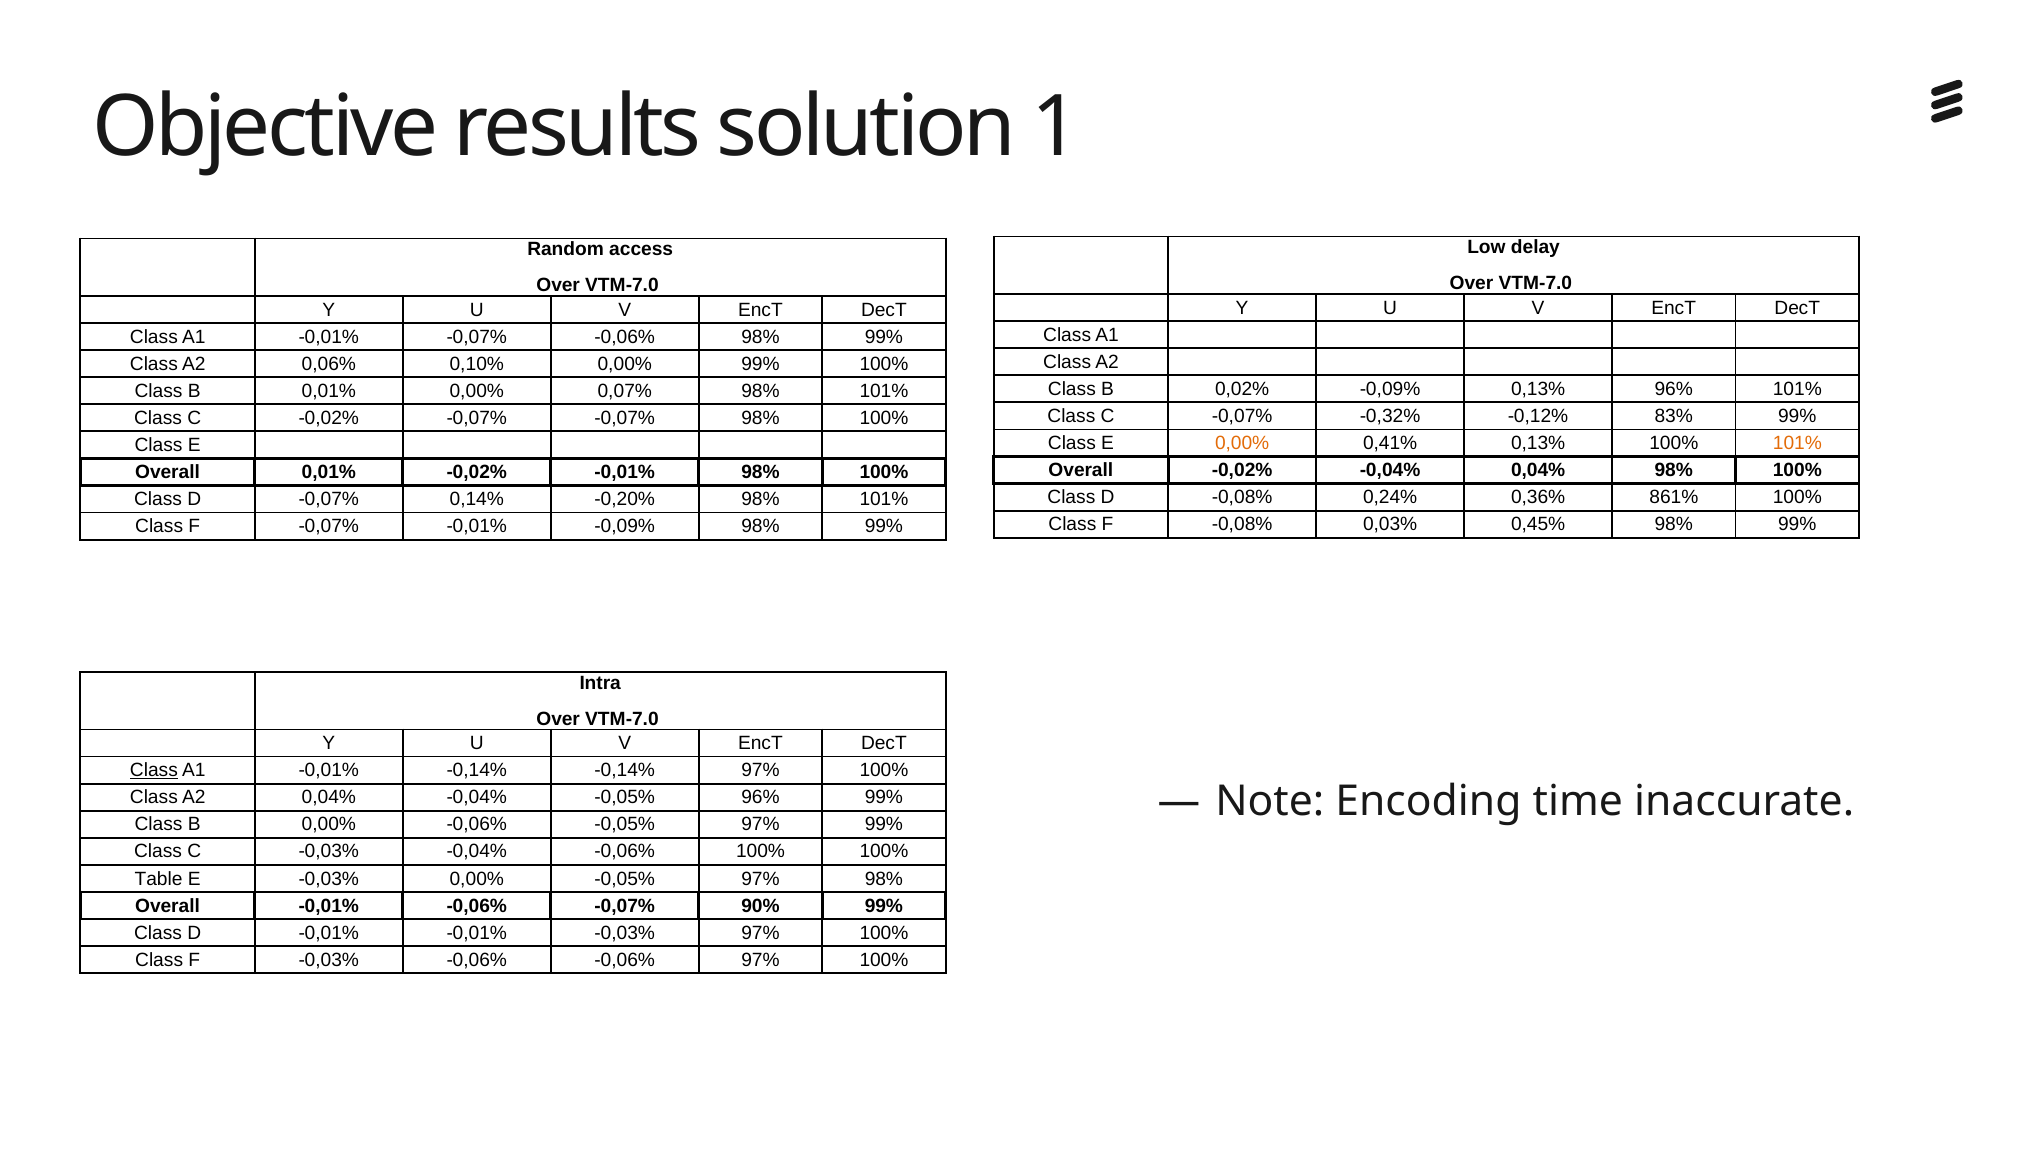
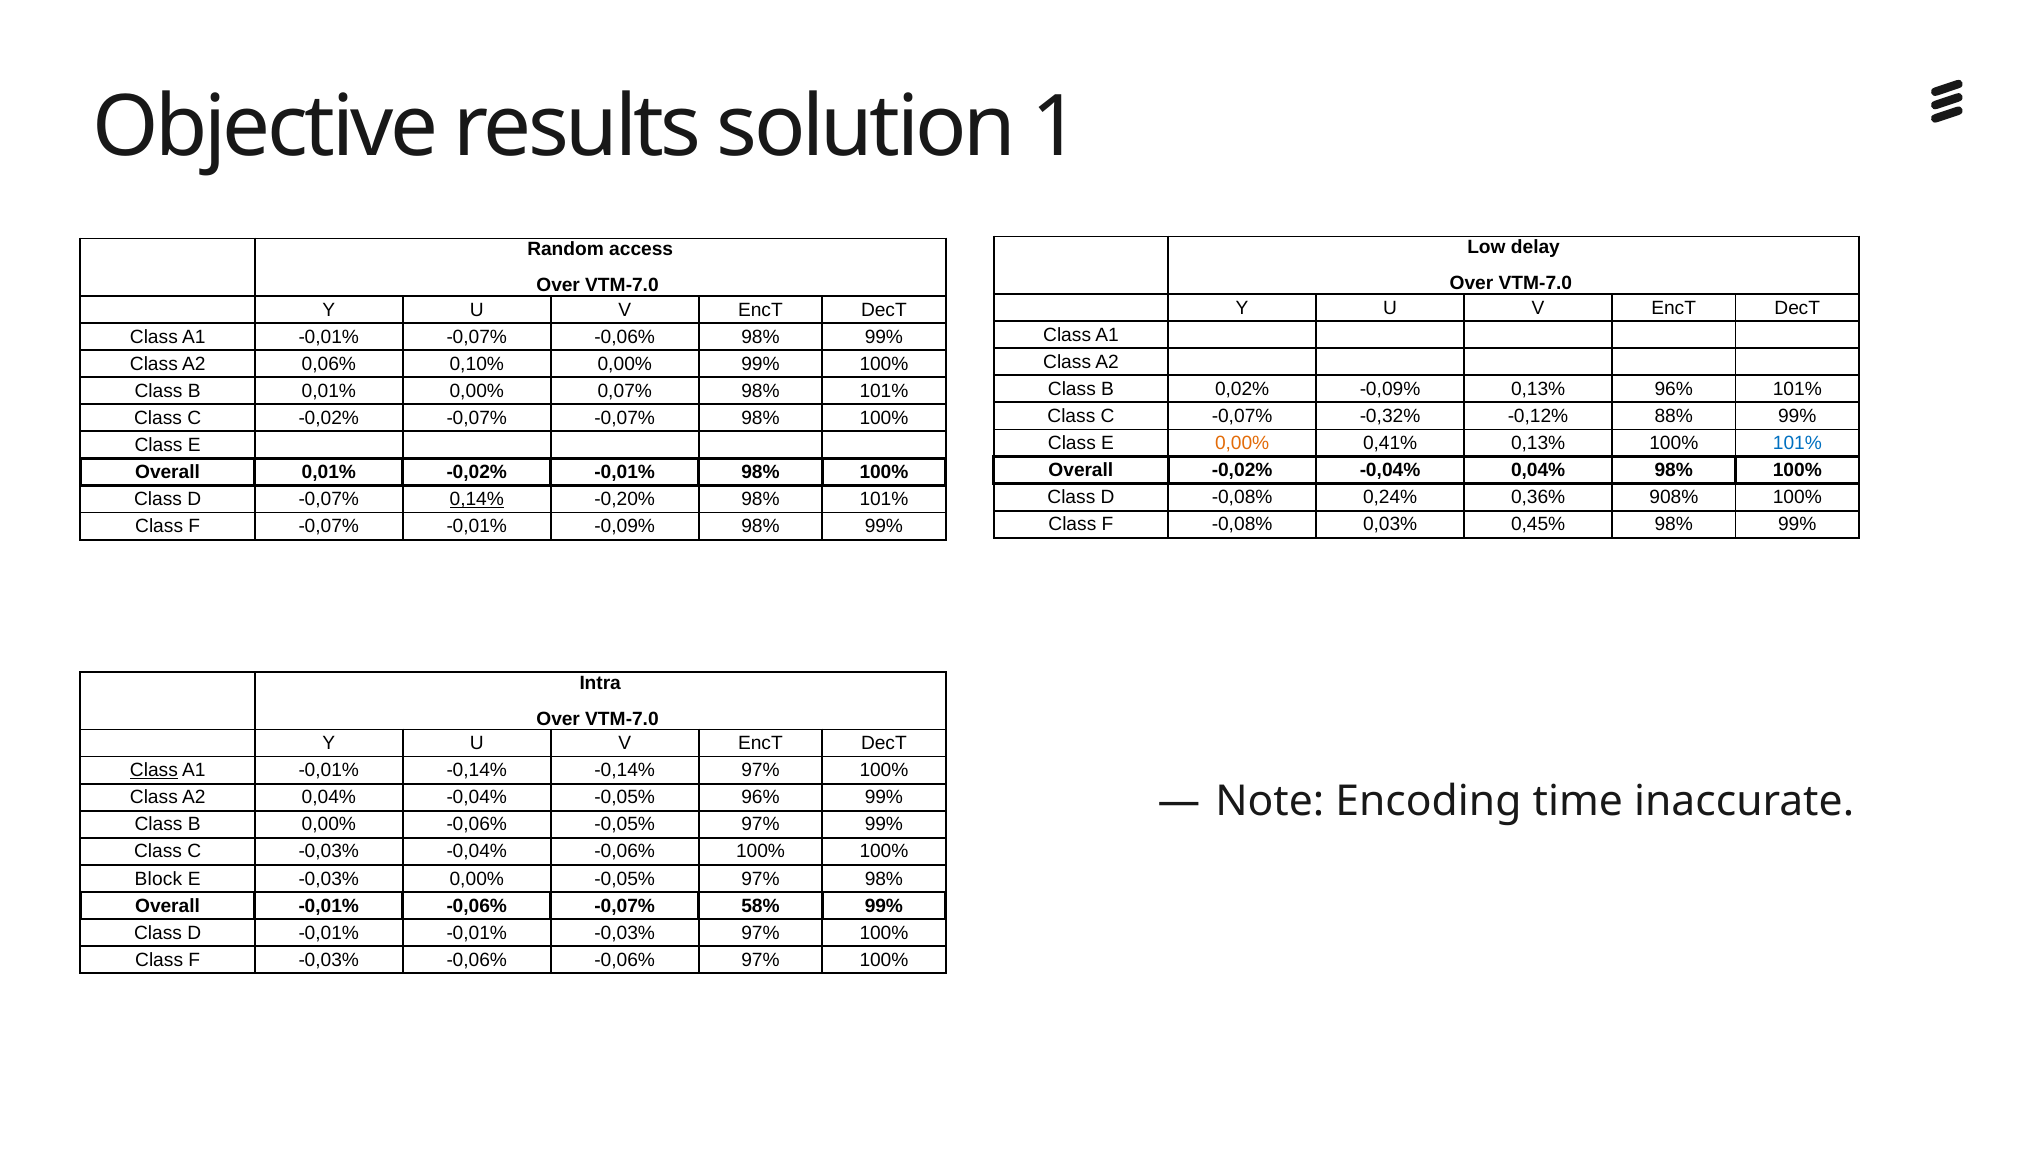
83%: 83% -> 88%
101% at (1797, 443) colour: orange -> blue
861%: 861% -> 908%
0,14% underline: none -> present
Table: Table -> Block
90%: 90% -> 58%
